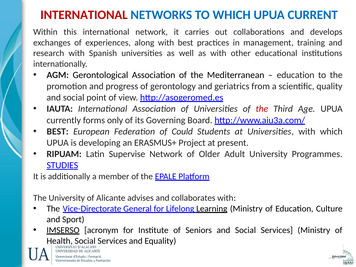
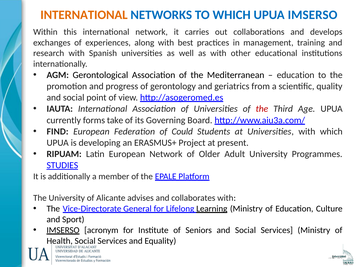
INTERNATIONAL at (84, 15) colour: red -> orange
UPUA CURRENT: CURRENT -> IMSERSO
only: only -> take
BEST at (58, 132): BEST -> FIND
Latin Supervise: Supervise -> European
